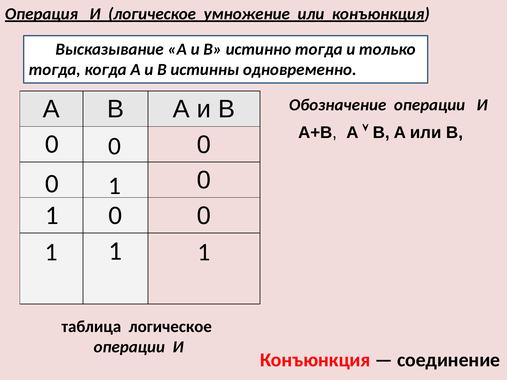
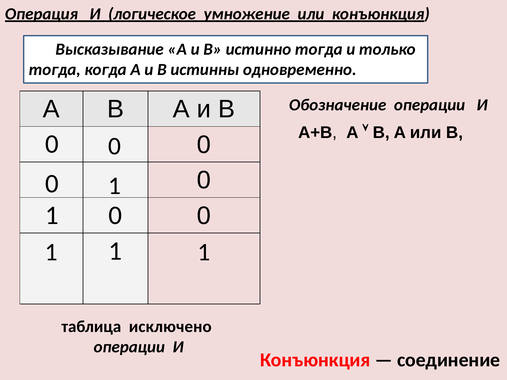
таблица логическое: логическое -> исключено
